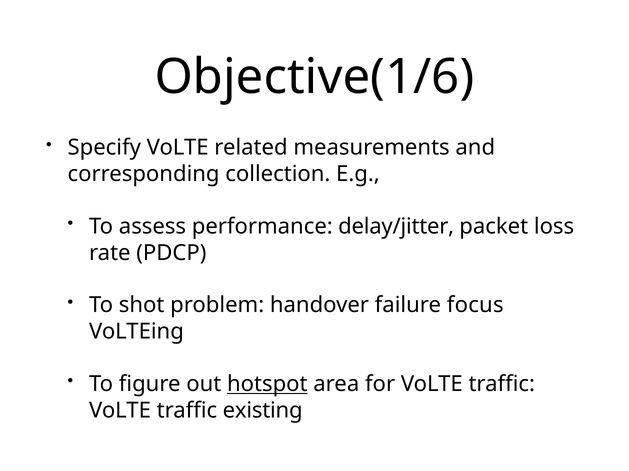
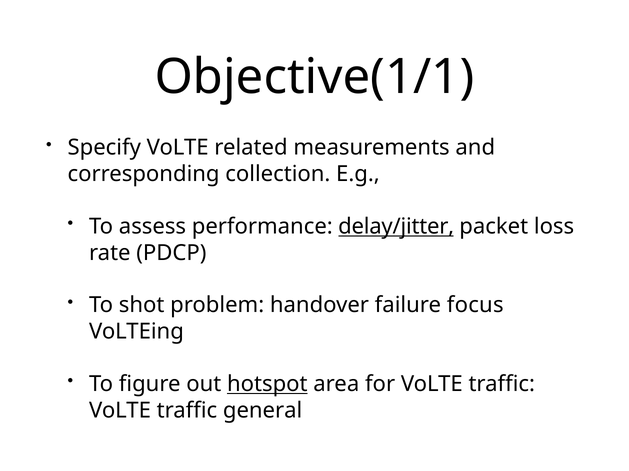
Objective(1/6: Objective(1/6 -> Objective(1/1
delay/jitter underline: none -> present
existing: existing -> general
